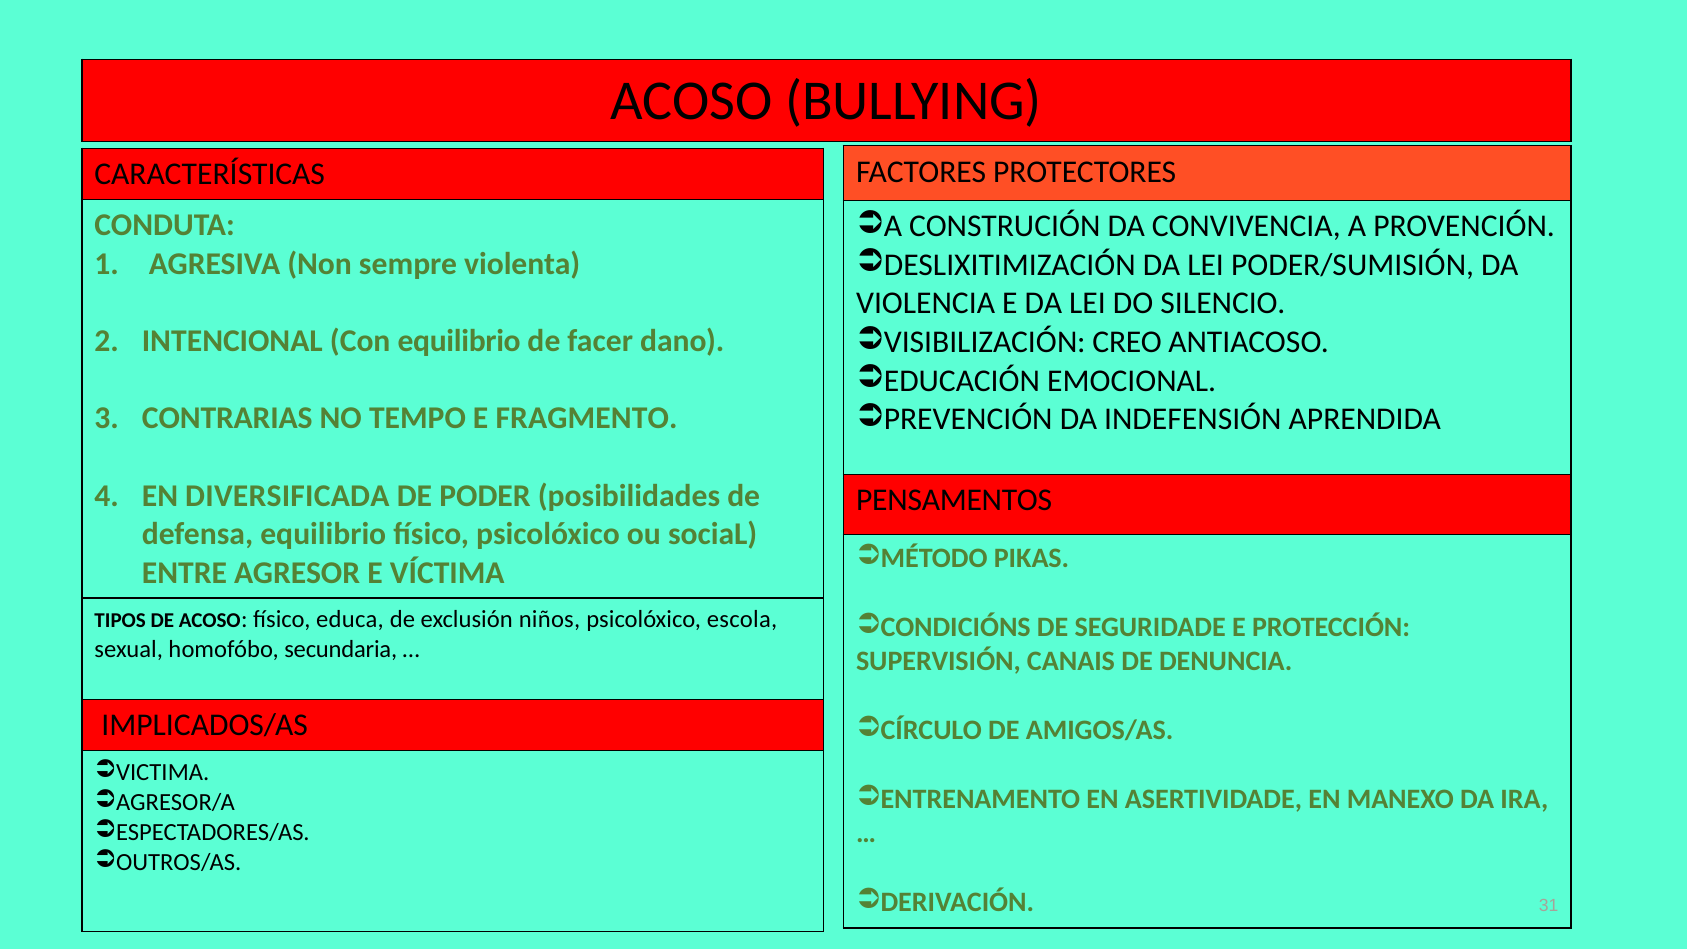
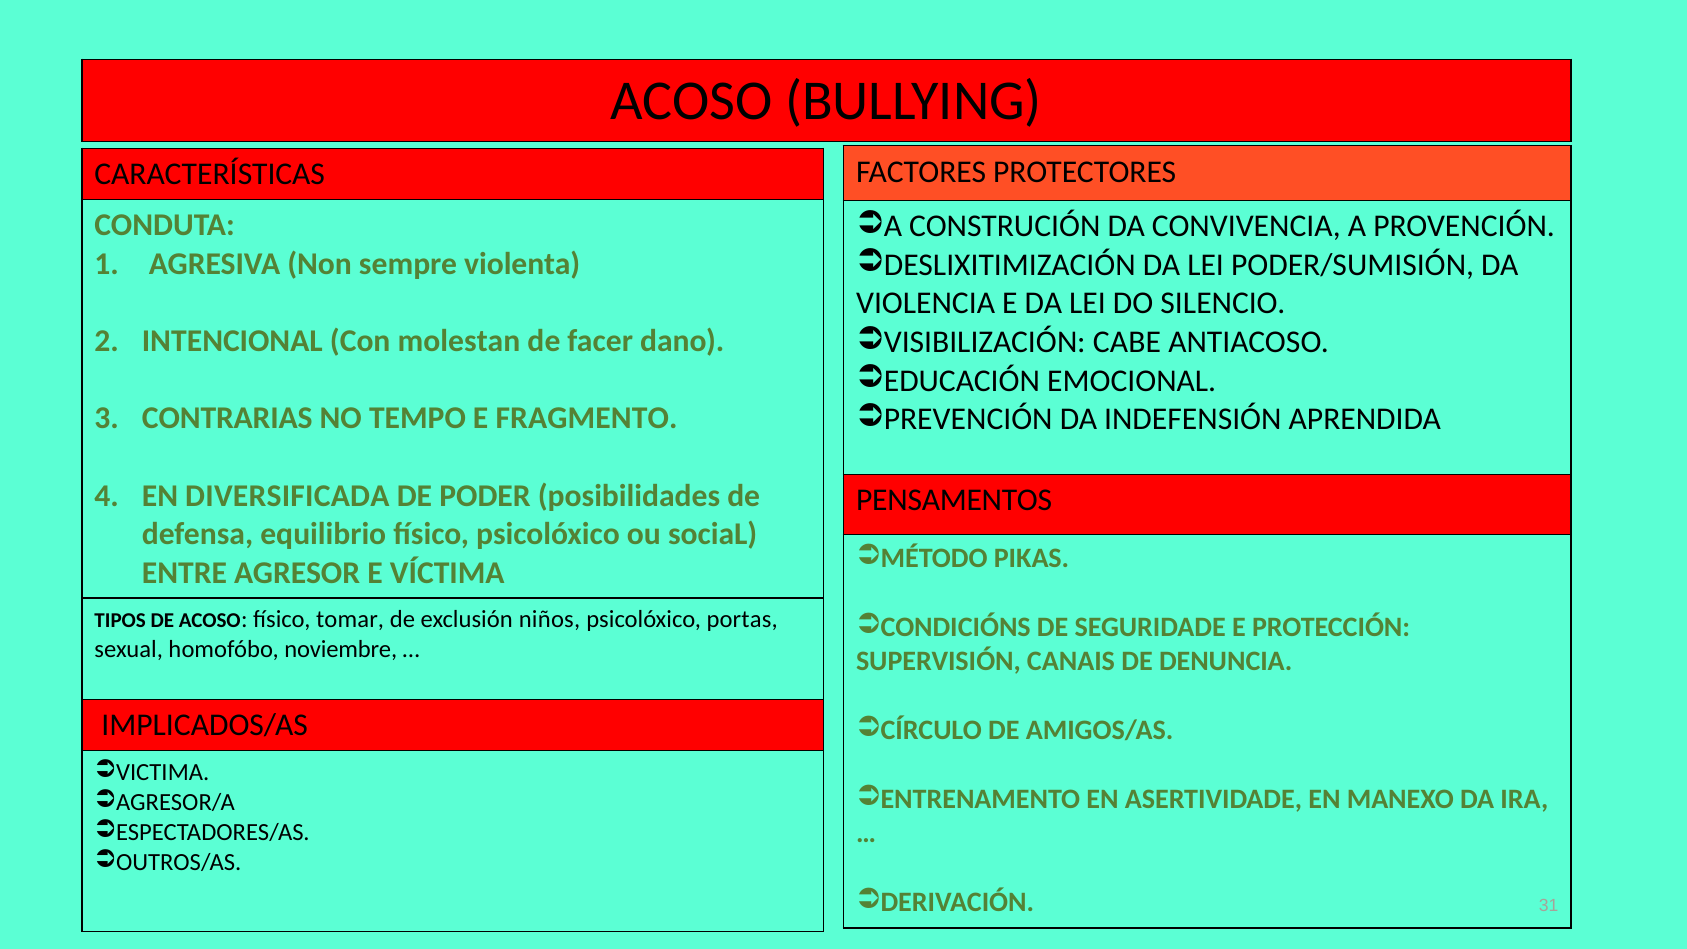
CREO: CREO -> CABE
Con equilibrio: equilibrio -> molestan
educa: educa -> tomar
escola: escola -> portas
secundaria: secundaria -> noviembre
